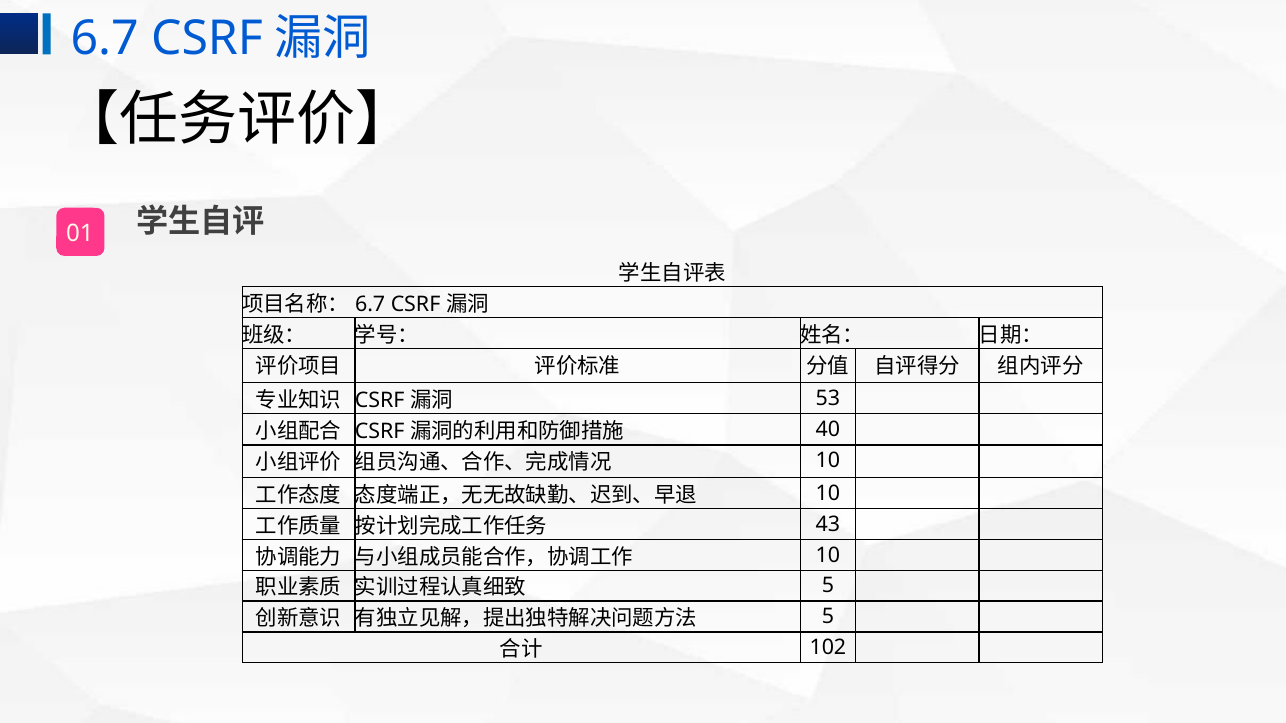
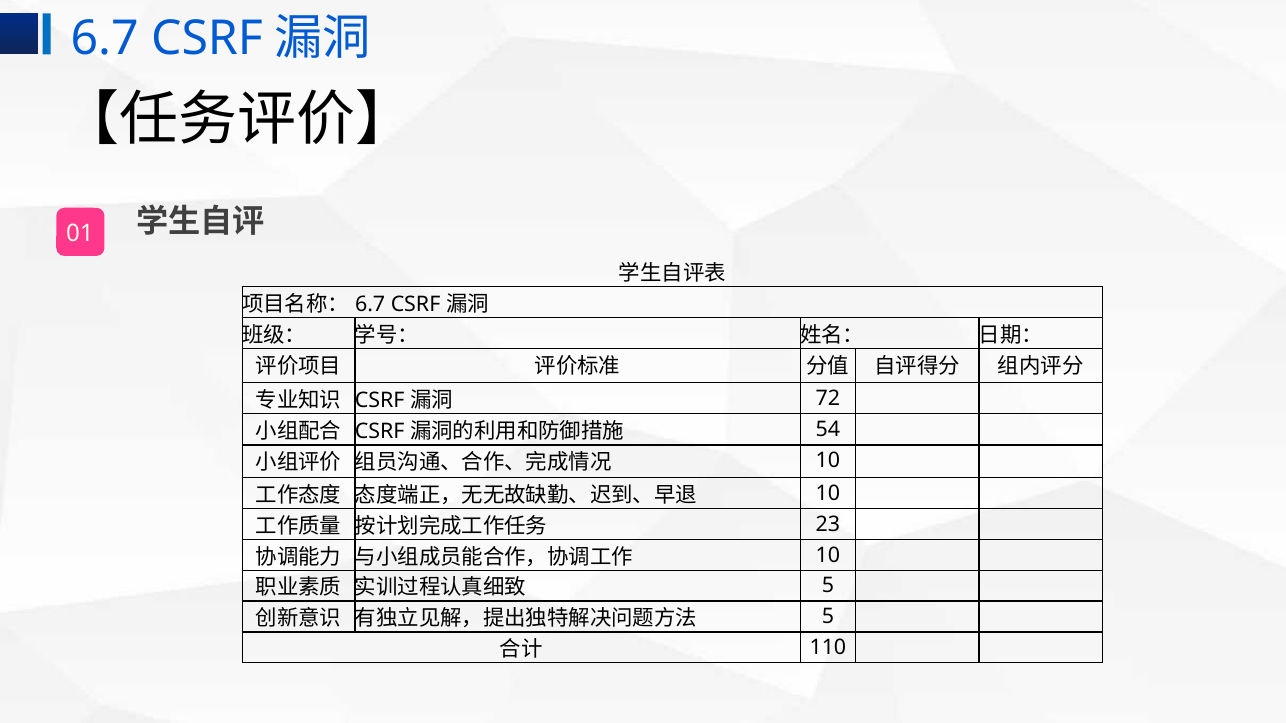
53: 53 -> 72
40: 40 -> 54
43: 43 -> 23
102: 102 -> 110
